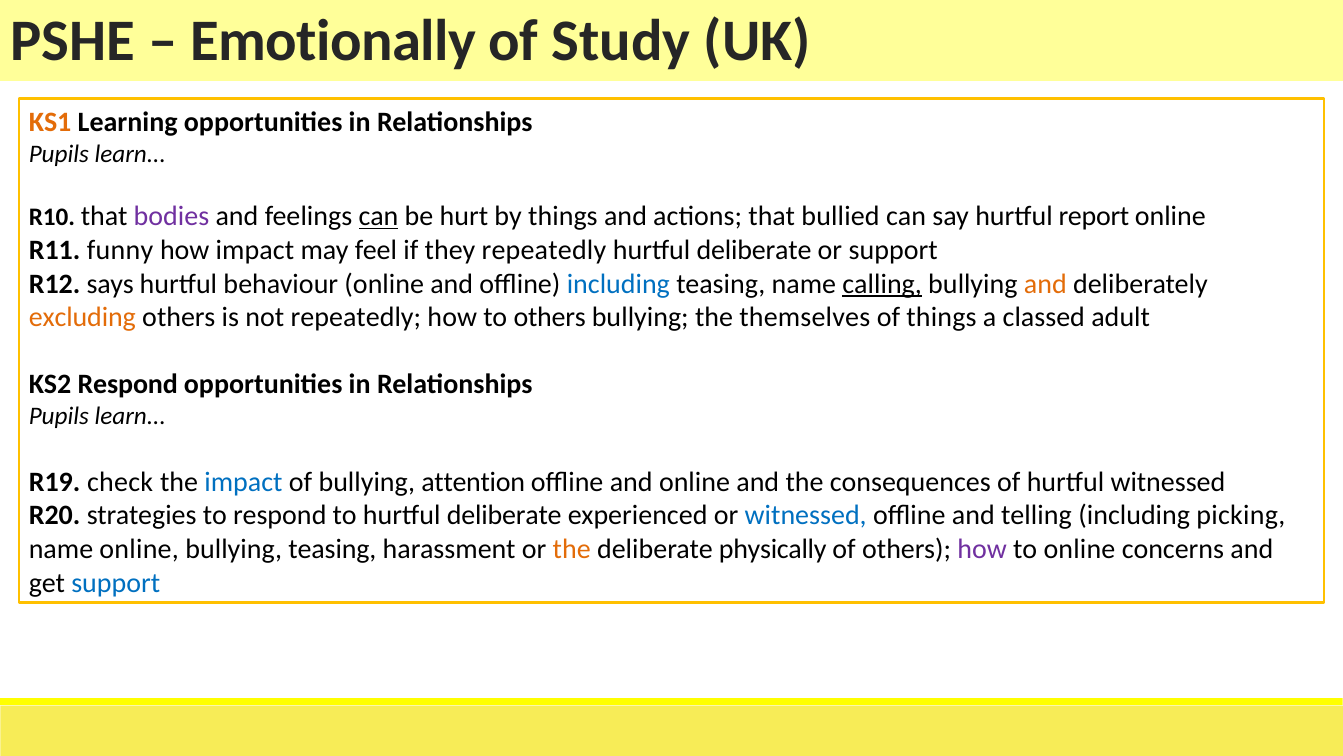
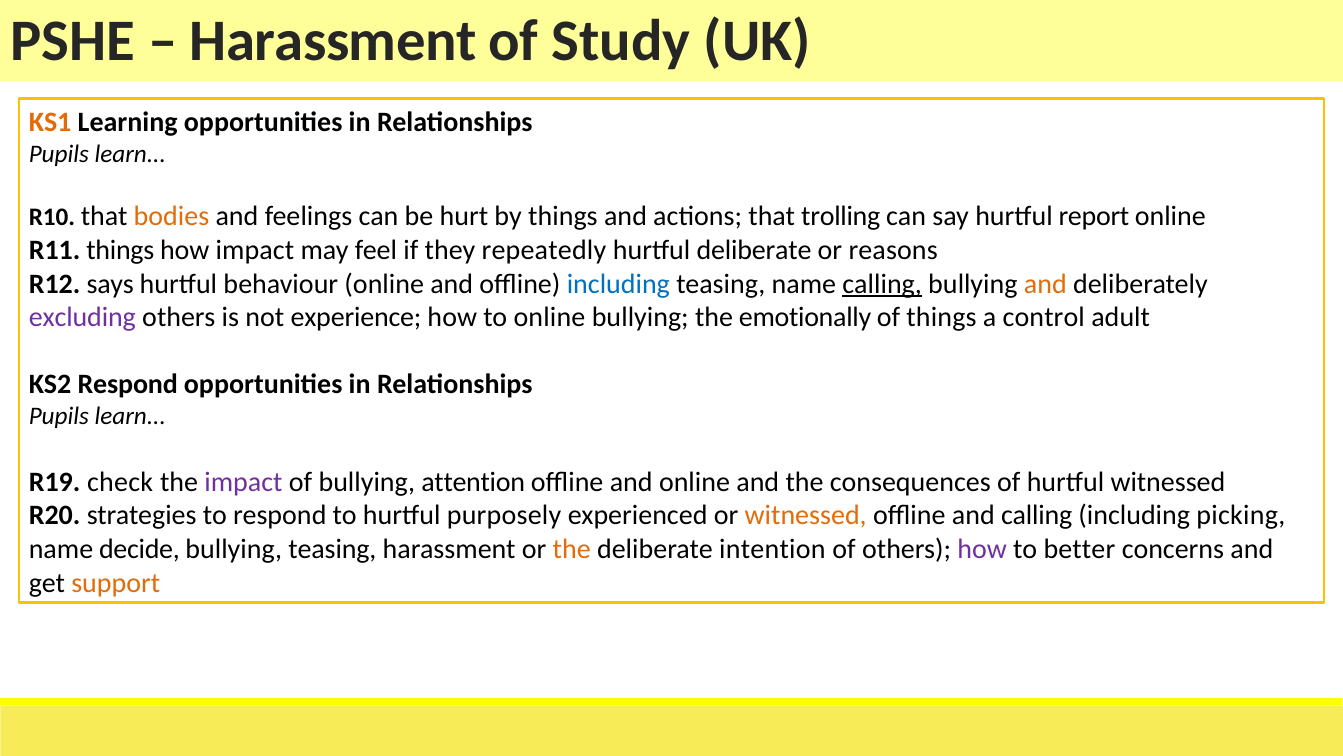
Emotionally at (333, 42): Emotionally -> Harassment
bodies colour: purple -> orange
can at (378, 216) underline: present -> none
bullied: bullied -> trolling
R11 funny: funny -> things
or support: support -> reasons
excluding colour: orange -> purple
not repeatedly: repeatedly -> experience
to others: others -> online
themselves: themselves -> emotionally
classed: classed -> control
impact at (243, 482) colour: blue -> purple
to hurtful deliberate: deliberate -> purposely
witnessed at (806, 515) colour: blue -> orange
and telling: telling -> calling
name online: online -> decide
physically: physically -> intention
to online: online -> better
support at (116, 583) colour: blue -> orange
